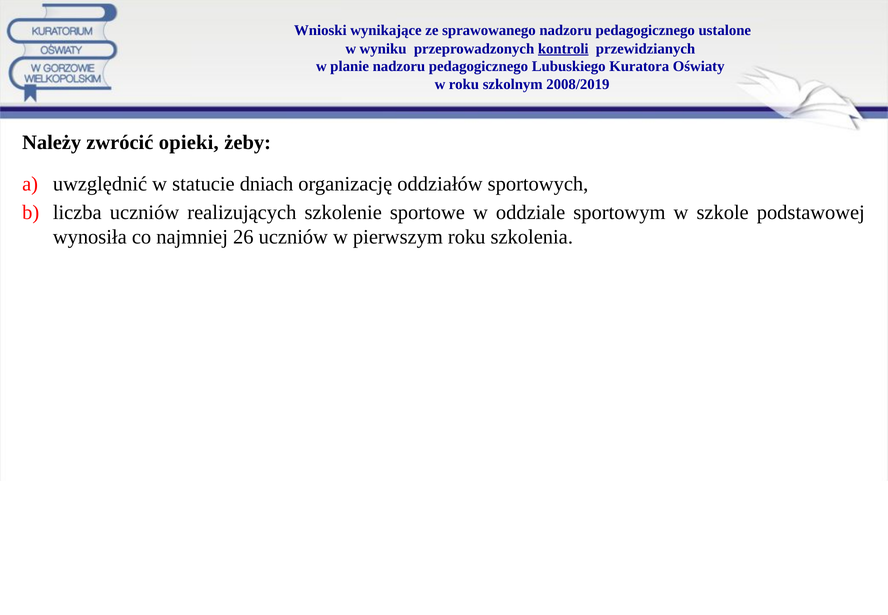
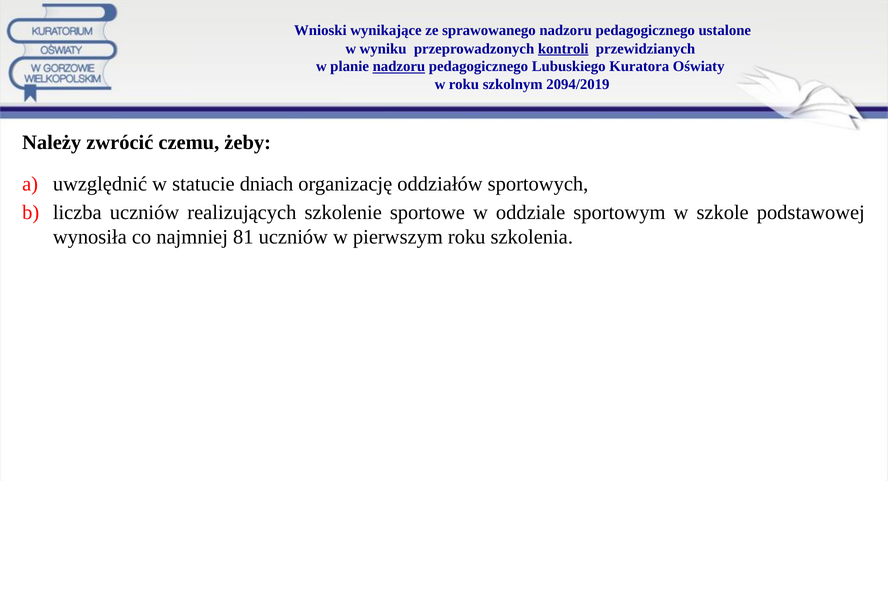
nadzoru at (399, 66) underline: none -> present
2008/2019: 2008/2019 -> 2094/2019
opieki: opieki -> czemu
26: 26 -> 81
